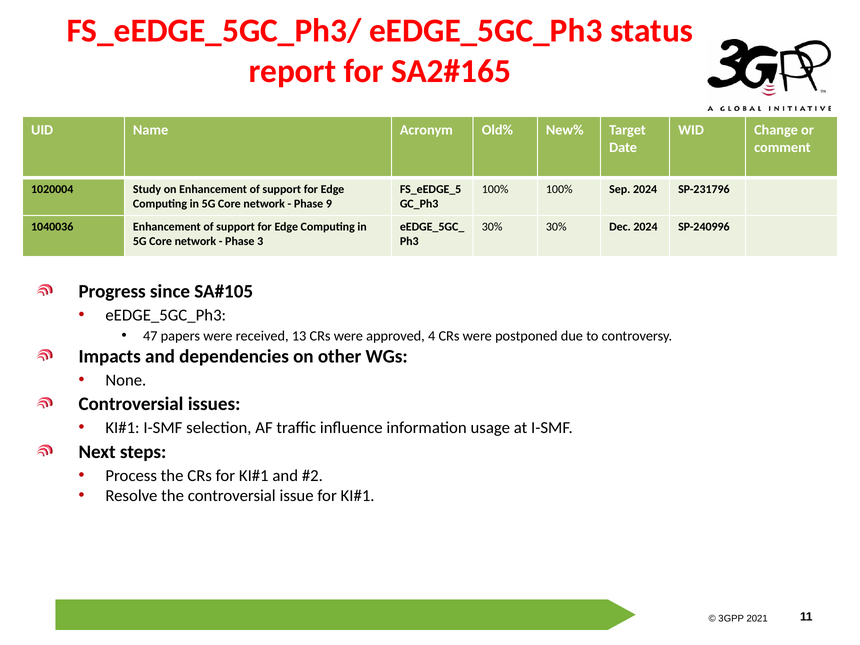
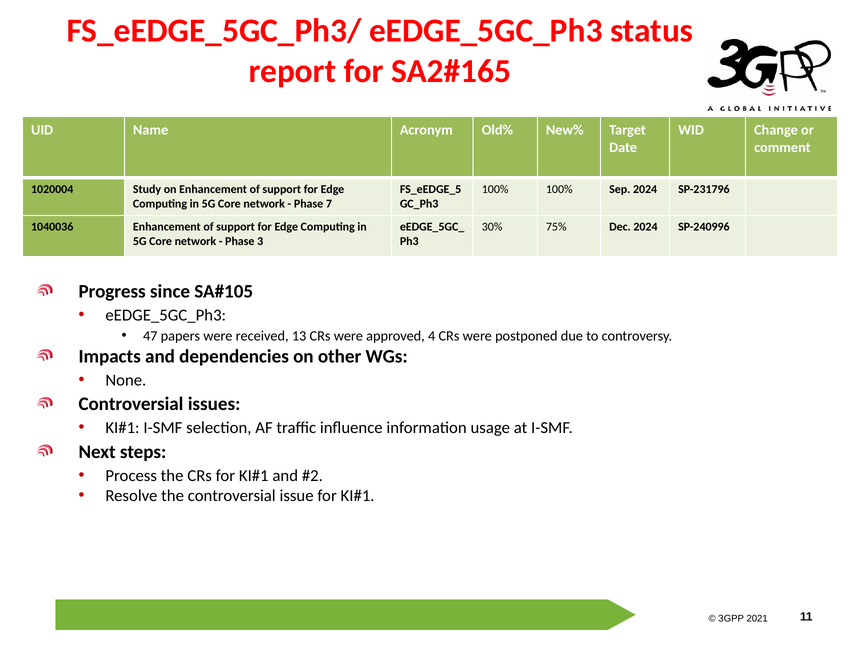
9: 9 -> 7
30% 30%: 30% -> 75%
